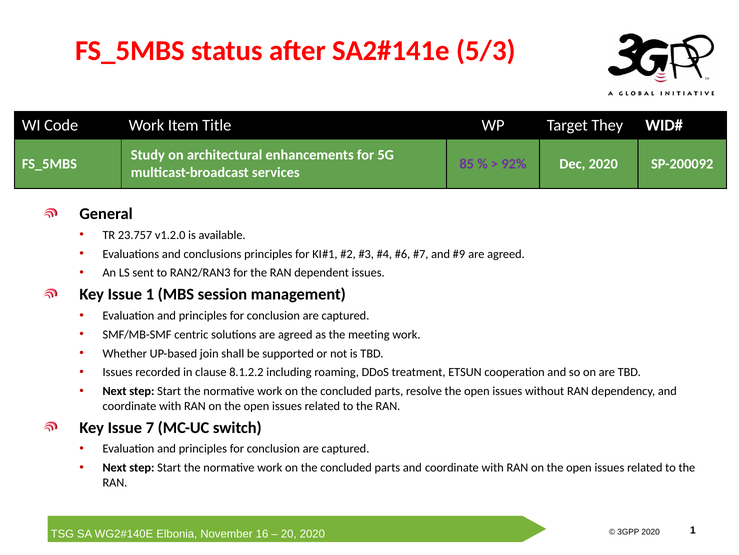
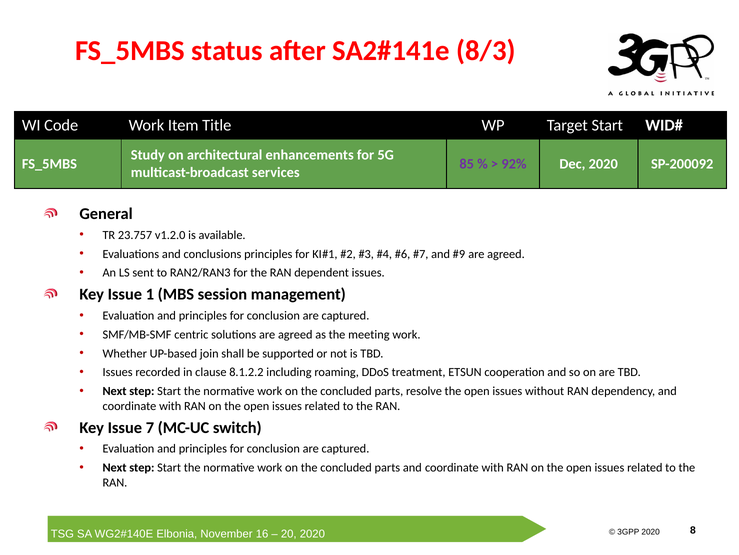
5/3: 5/3 -> 8/3
Target They: They -> Start
2020 1: 1 -> 8
